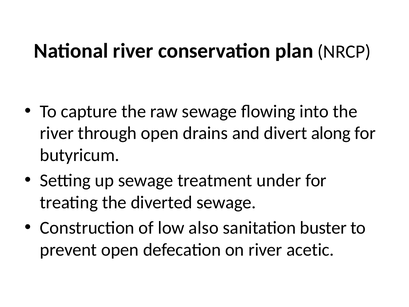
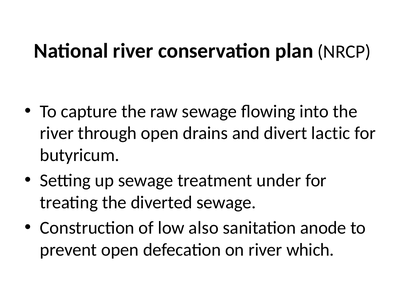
along: along -> lactic
buster: buster -> anode
acetic: acetic -> which
